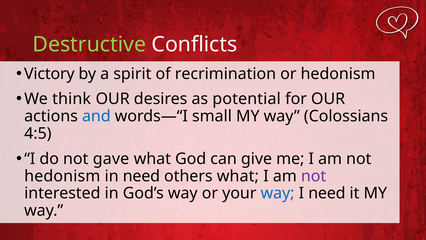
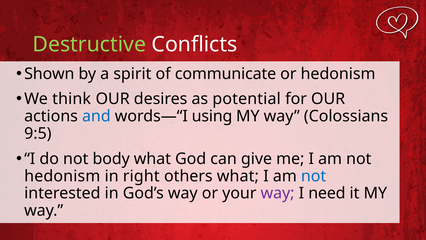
Victory: Victory -> Shown
recrimination: recrimination -> communicate
small: small -> using
4:5: 4:5 -> 9:5
gave: gave -> body
in need: need -> right
not at (314, 176) colour: purple -> blue
way at (278, 193) colour: blue -> purple
